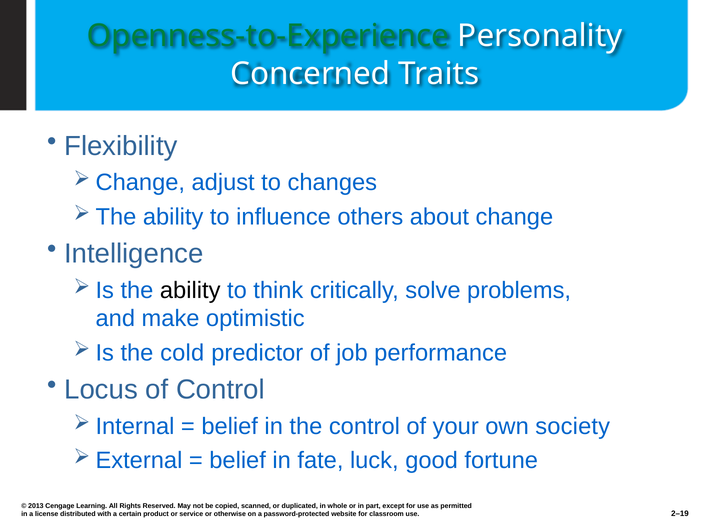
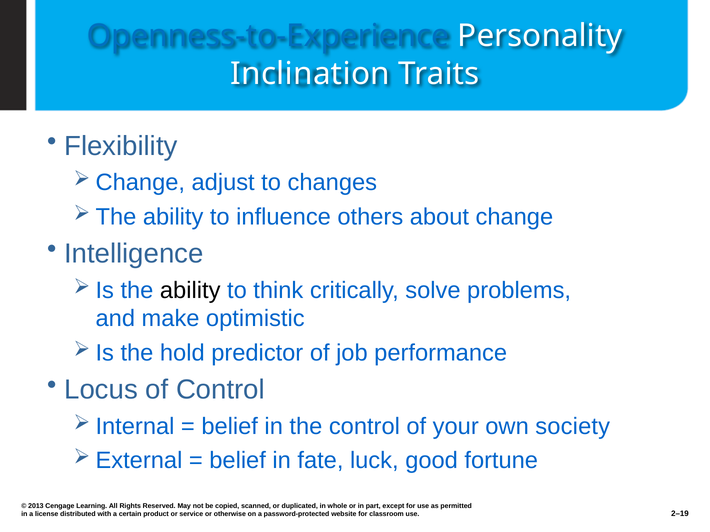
Openness-to-Experience colour: green -> blue
Concerned: Concerned -> Inclination
cold: cold -> hold
